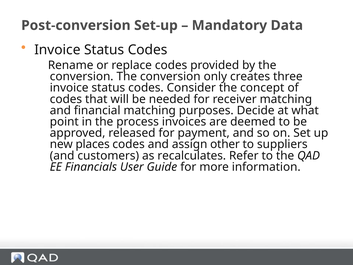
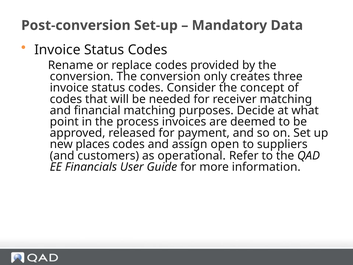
other: other -> open
recalculates: recalculates -> operational
